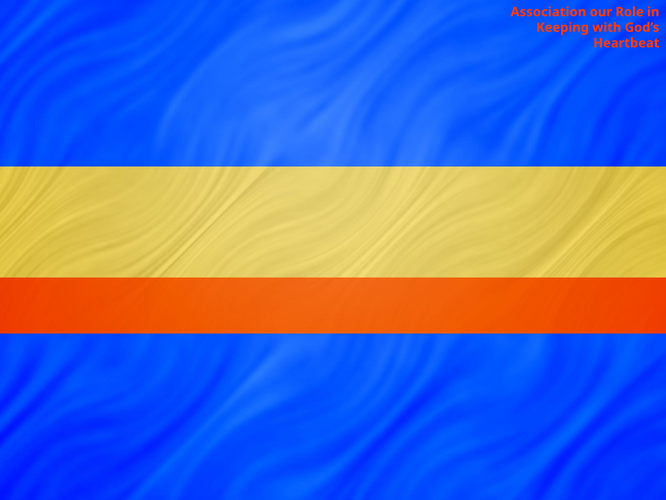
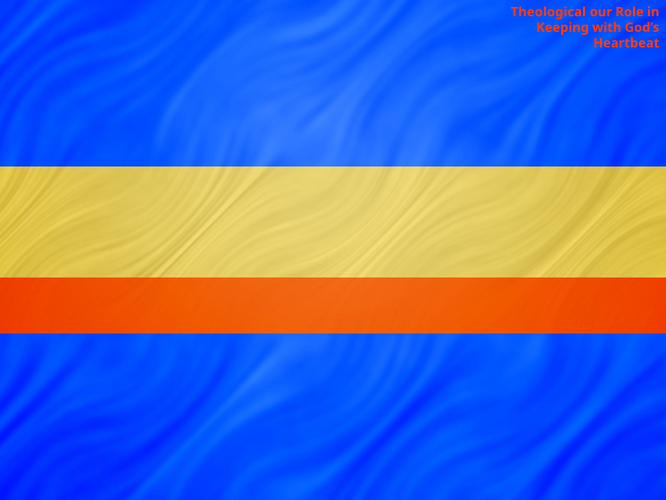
Association: Association -> Theological
